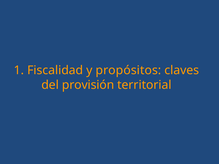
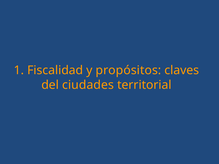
provisión: provisión -> ciudades
